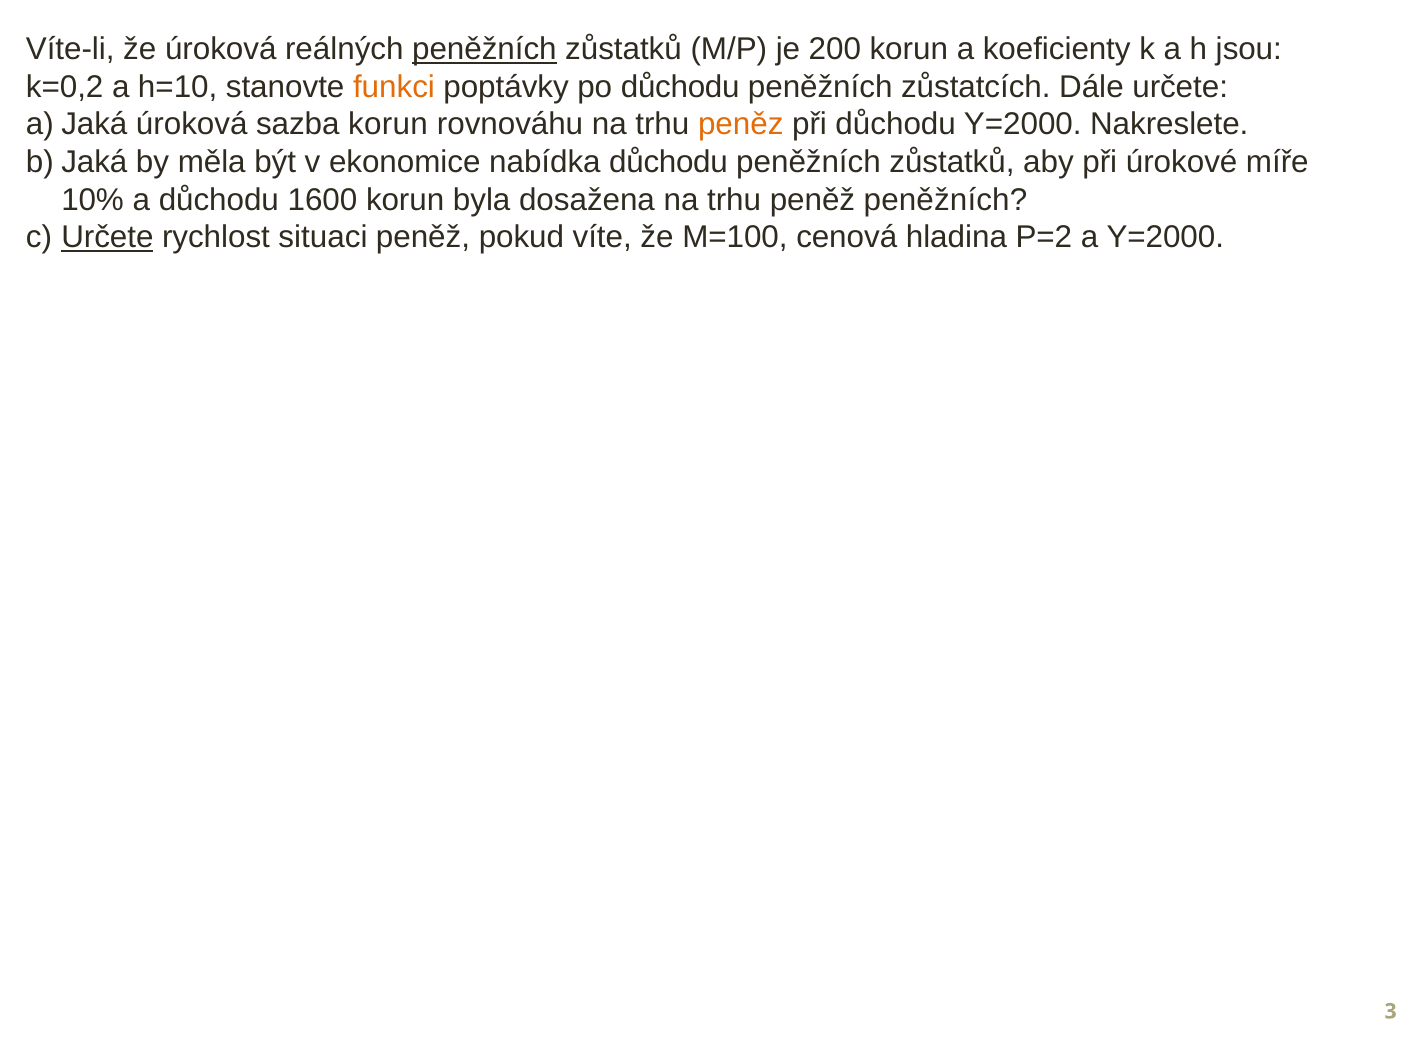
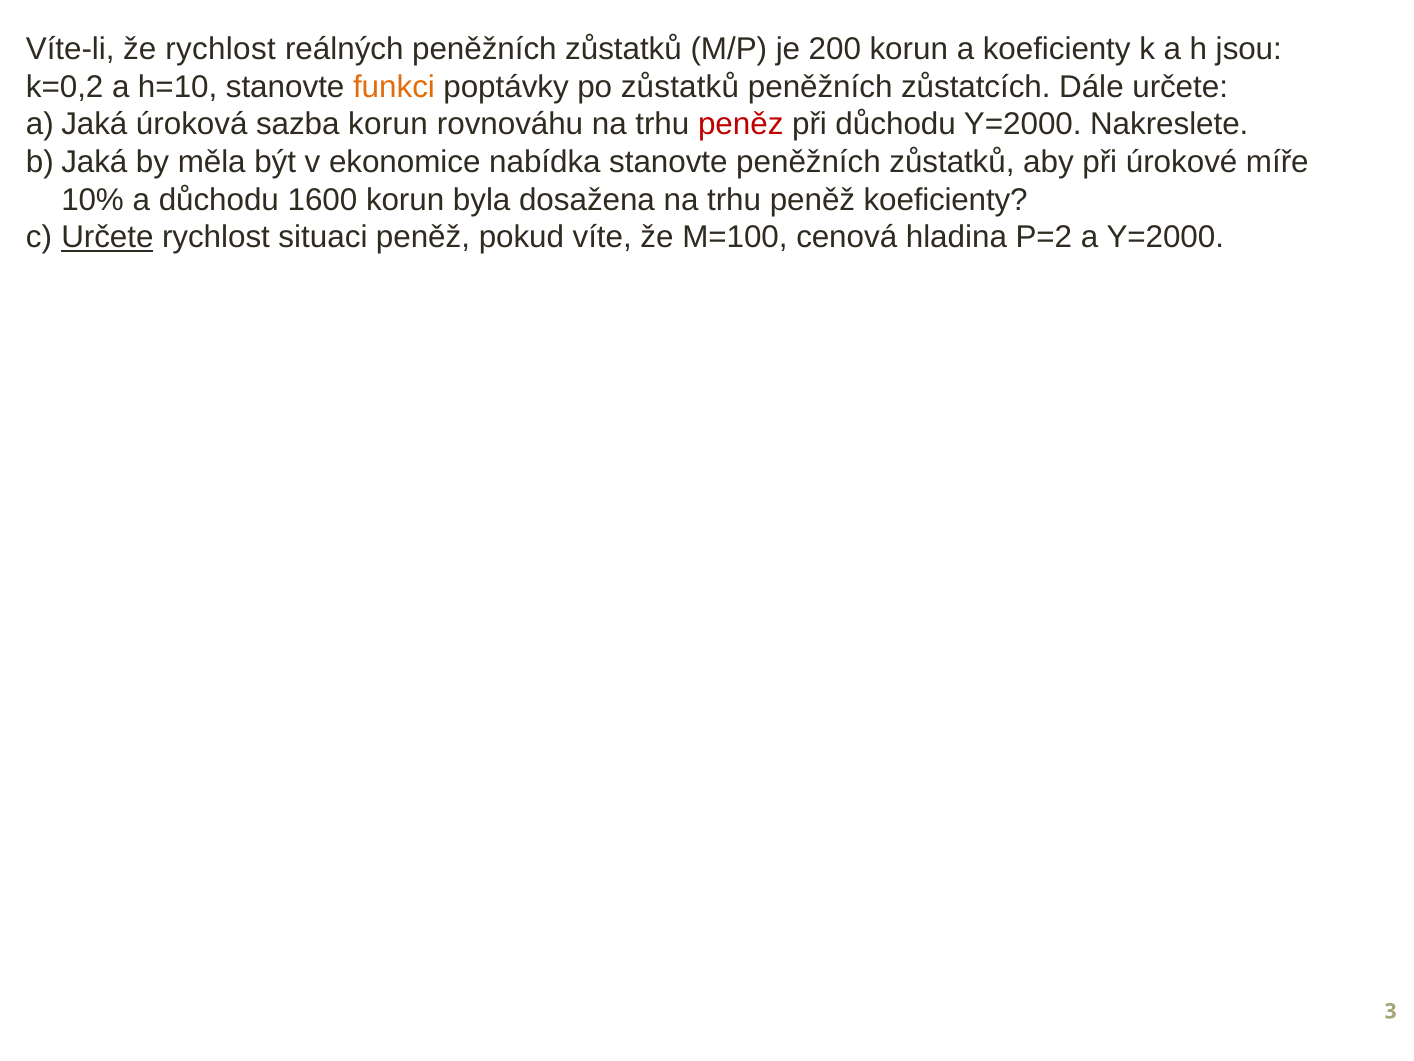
že úroková: úroková -> rychlost
peněžních at (484, 49) underline: present -> none
po důchodu: důchodu -> zůstatků
peněz colour: orange -> red
nabídka důchodu: důchodu -> stanovte
peněž peněžních: peněžních -> koeficienty
